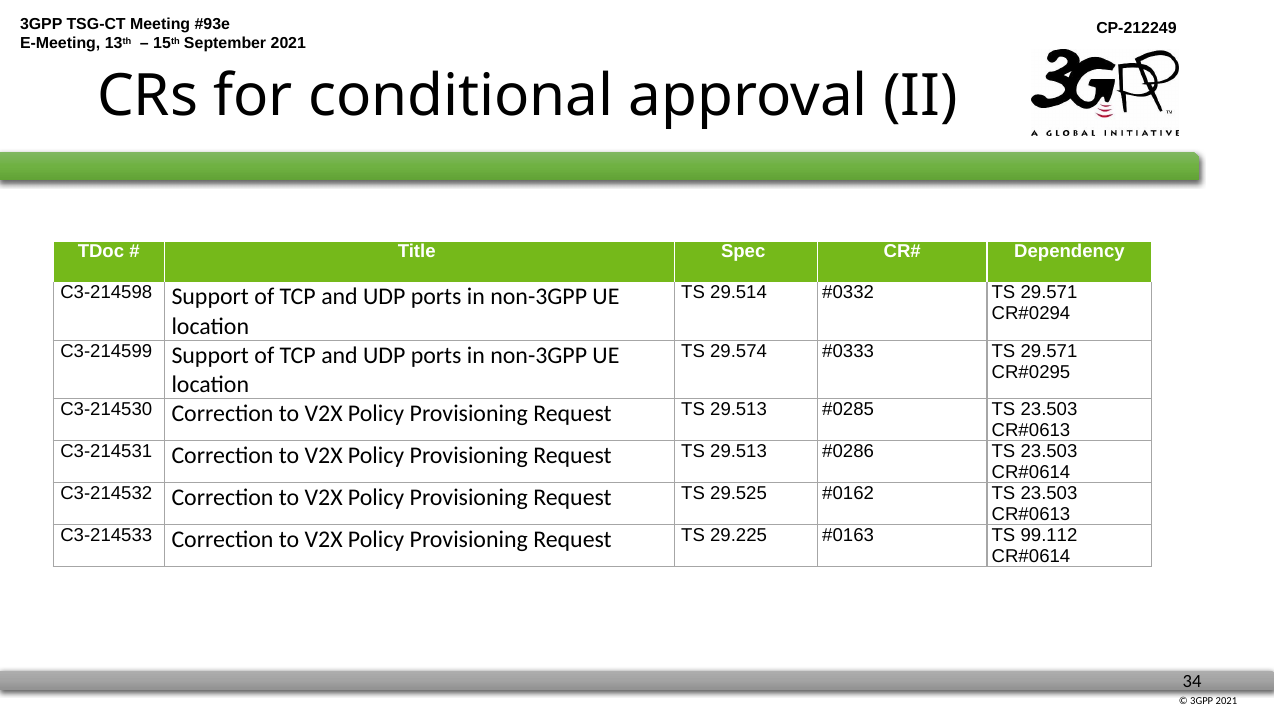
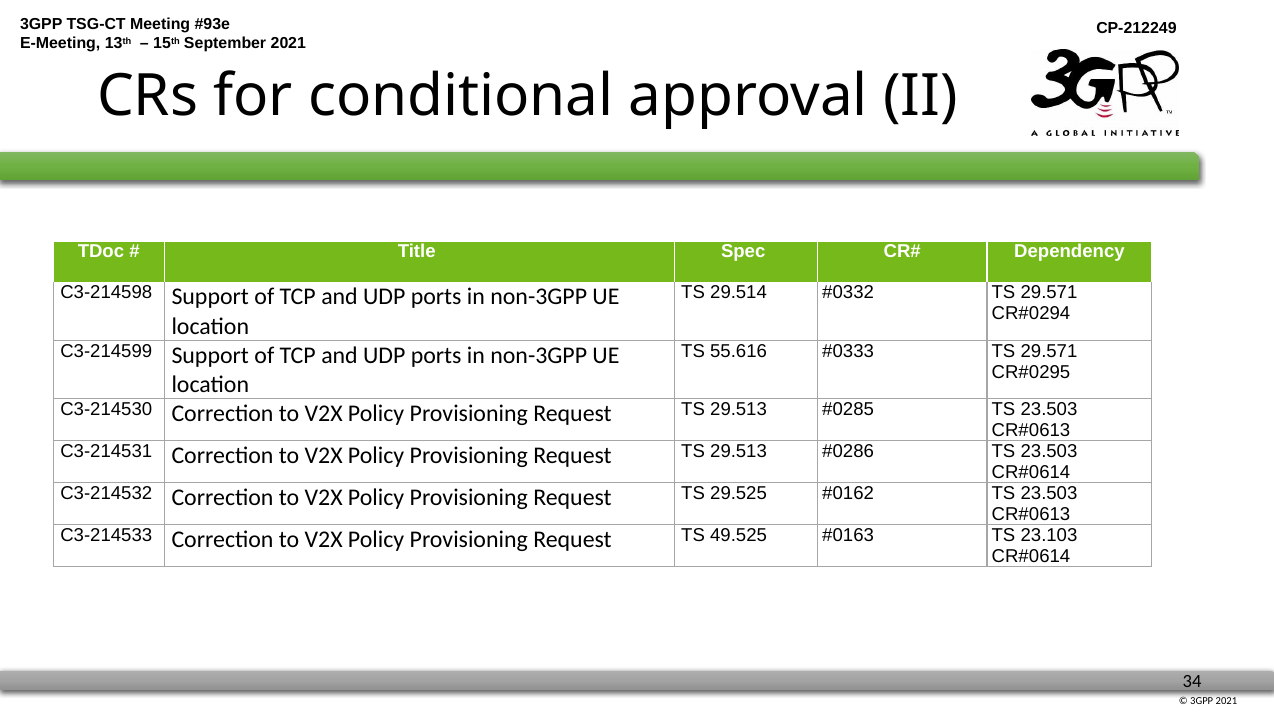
29.574: 29.574 -> 55.616
29.225: 29.225 -> 49.525
99.112: 99.112 -> 23.103
